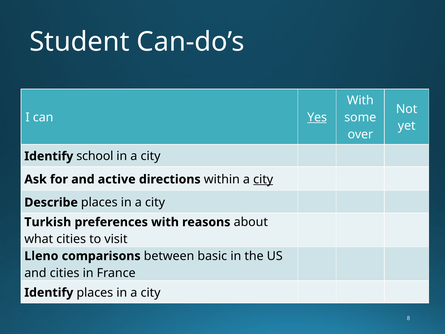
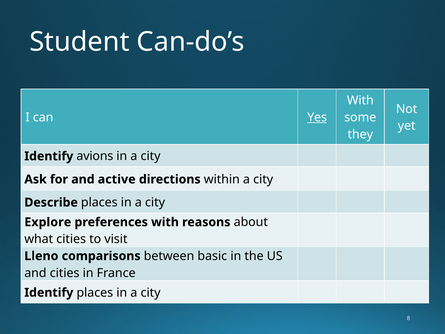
over: over -> they
school: school -> avions
city at (263, 179) underline: present -> none
Turkish: Turkish -> Explore
